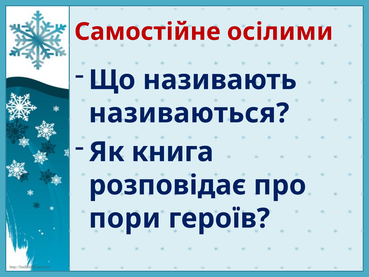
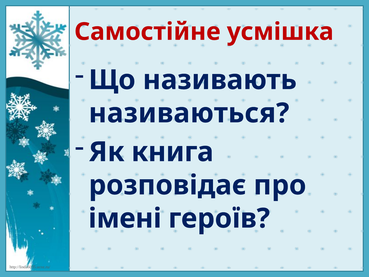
осілими: осілими -> усмішка
пори: пори -> імені
